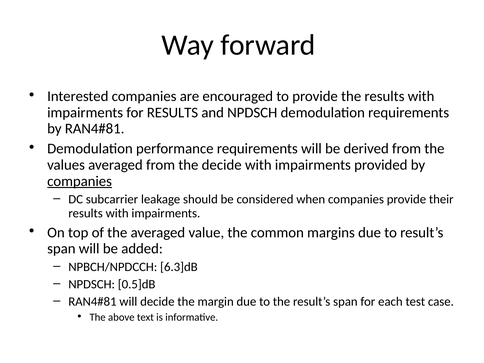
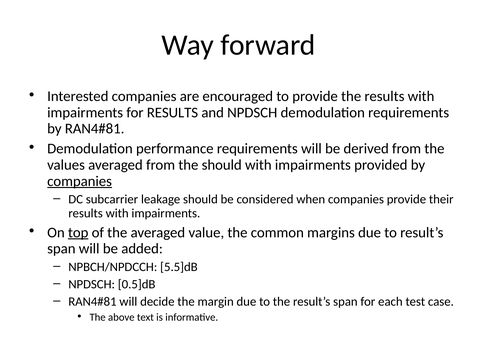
the decide: decide -> should
top underline: none -> present
6.3]dB: 6.3]dB -> 5.5]dB
